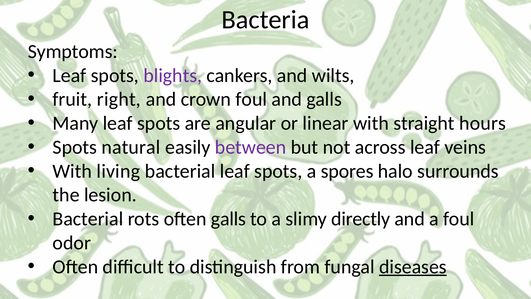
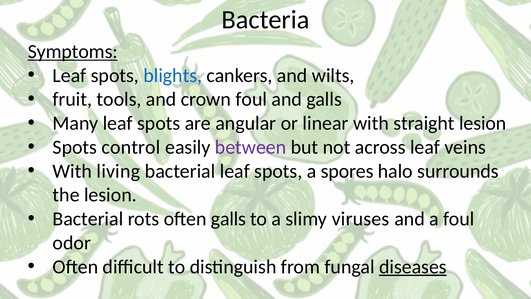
Symptoms underline: none -> present
blights colour: purple -> blue
right: right -> tools
straight hours: hours -> lesion
natural: natural -> control
directly: directly -> viruses
